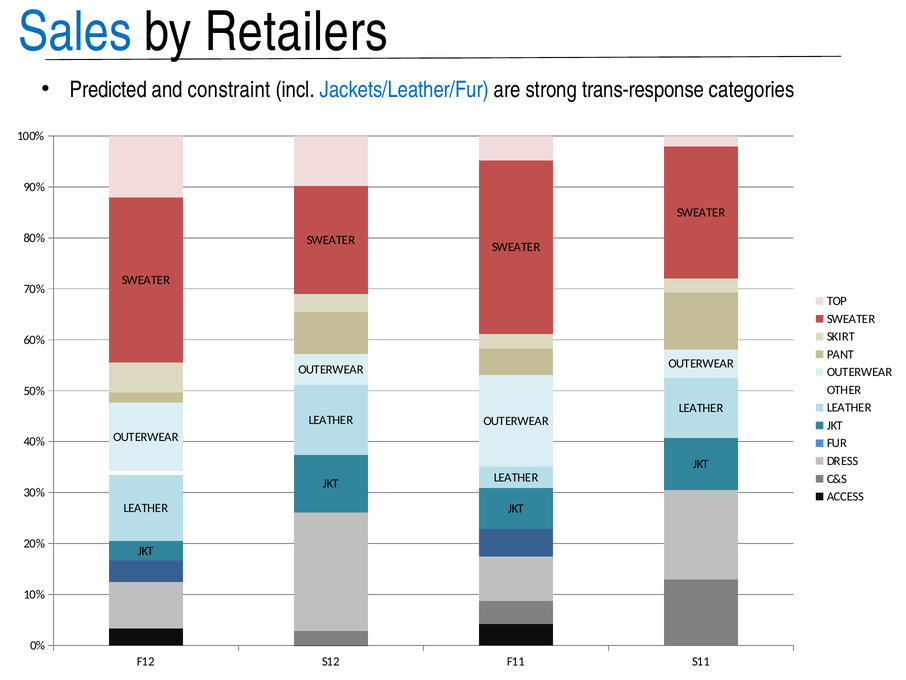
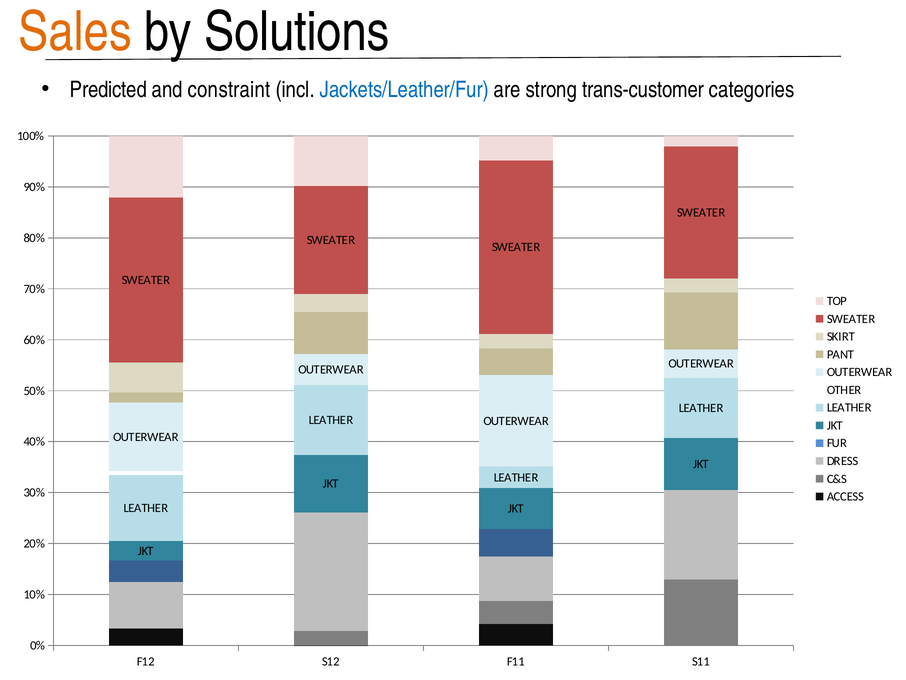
Sales colour: blue -> orange
Retailers: Retailers -> Solutions
trans-response: trans-response -> trans-customer
